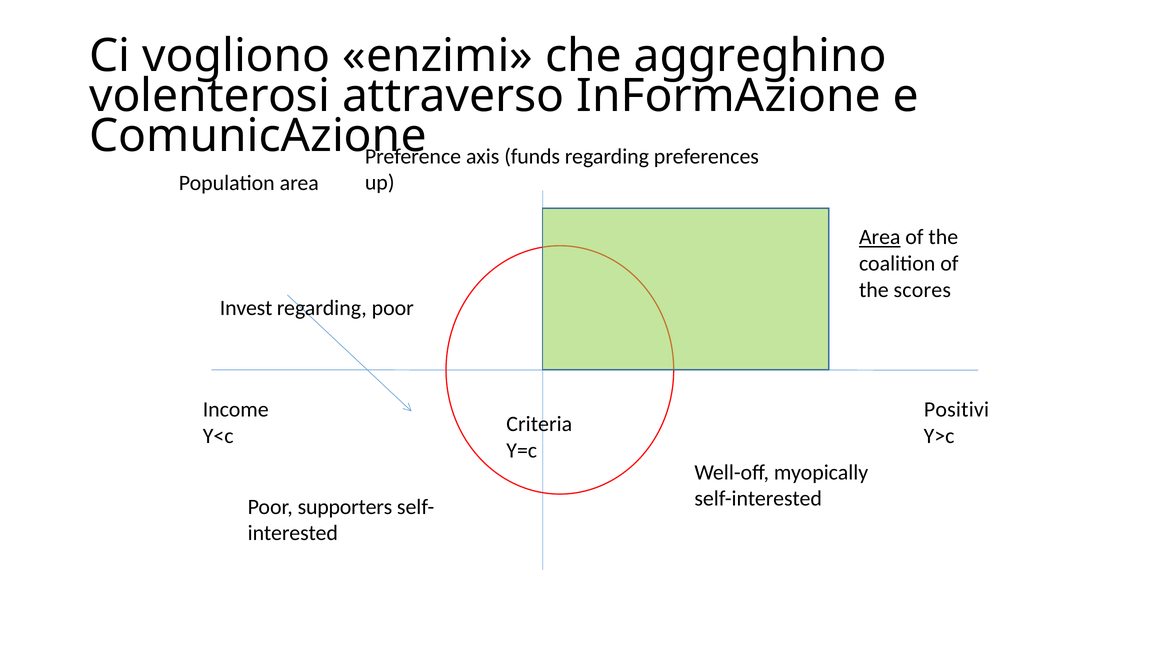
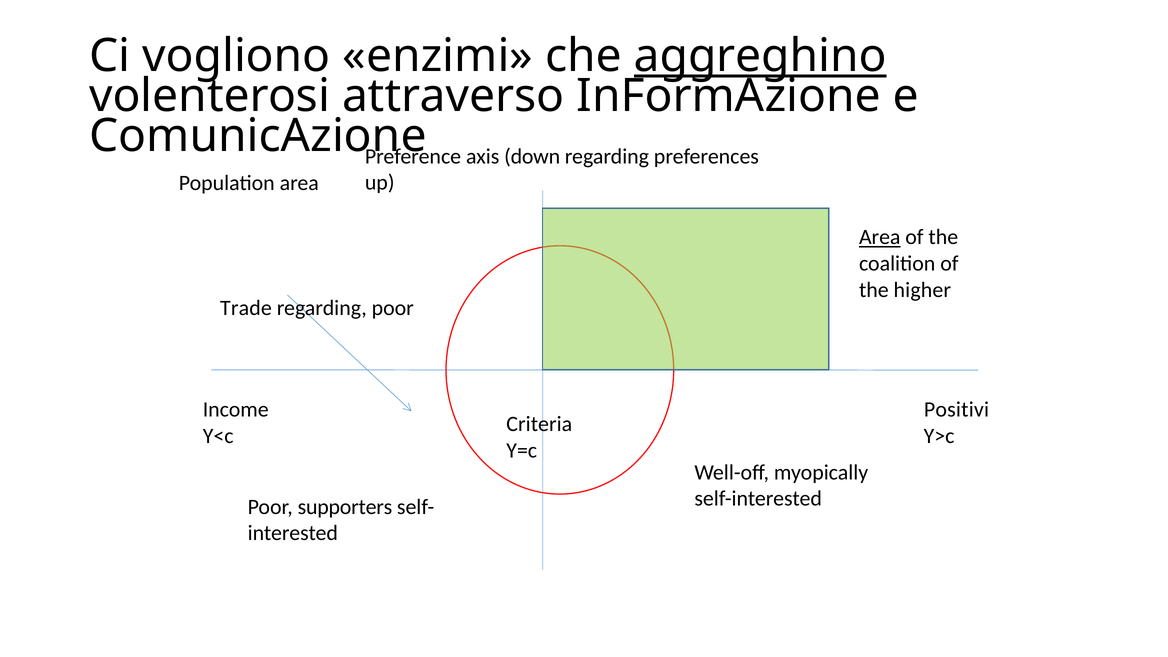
aggreghino underline: none -> present
funds: funds -> down
scores: scores -> higher
Invest: Invest -> Trade
